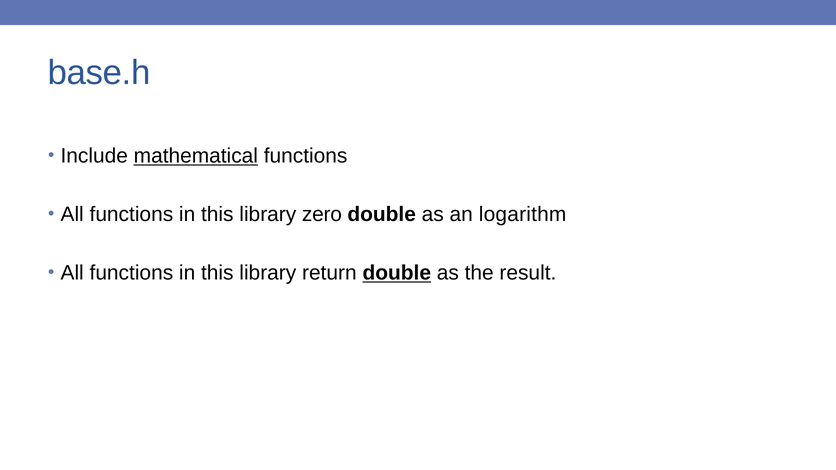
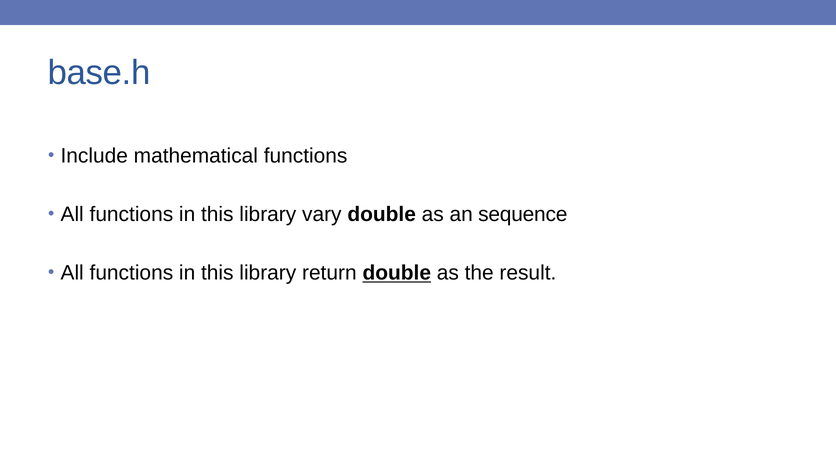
mathematical underline: present -> none
zero: zero -> vary
logarithm: logarithm -> sequence
